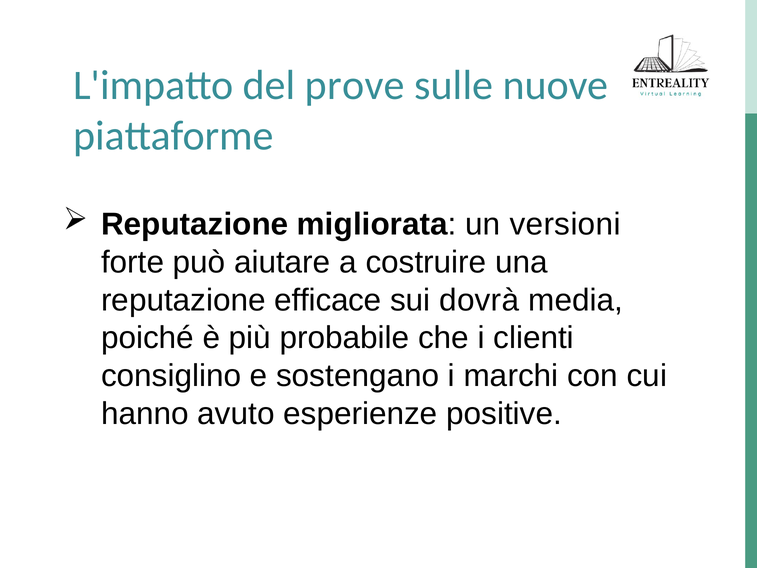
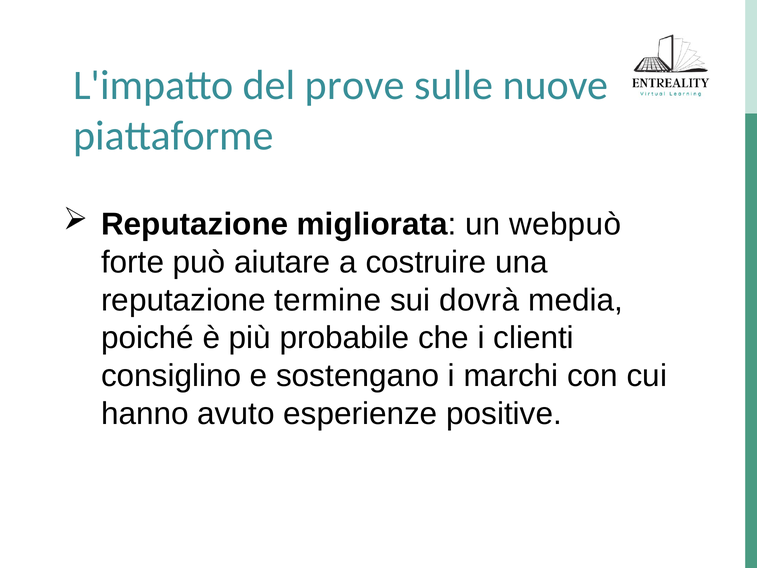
versioni: versioni -> webpuò
efficace: efficace -> termine
